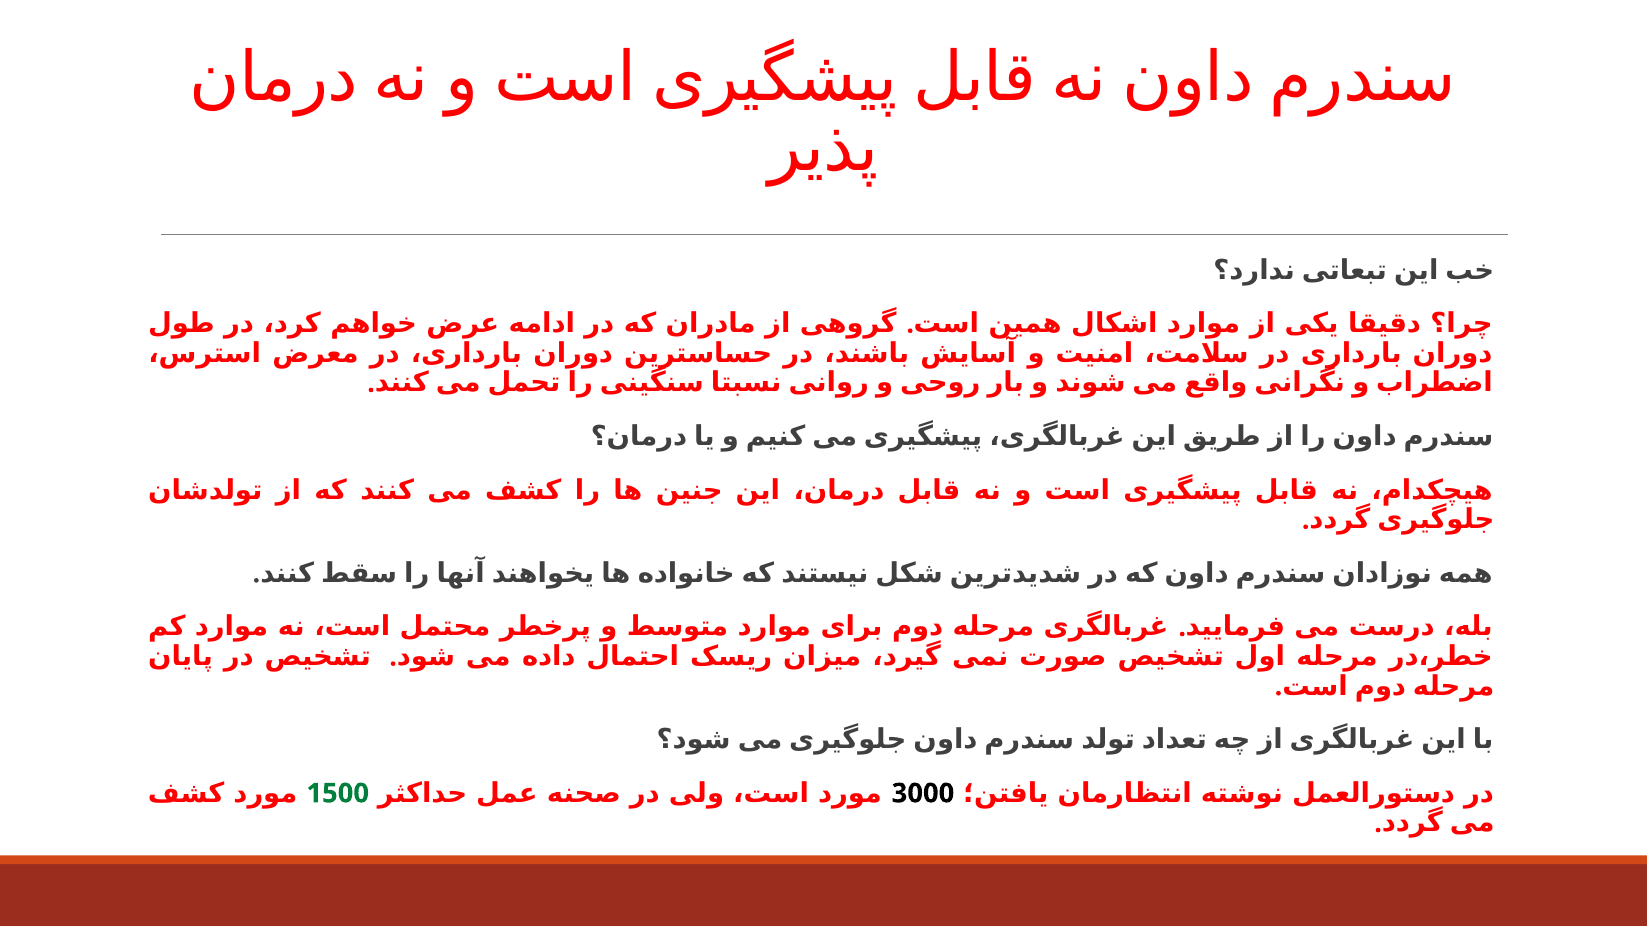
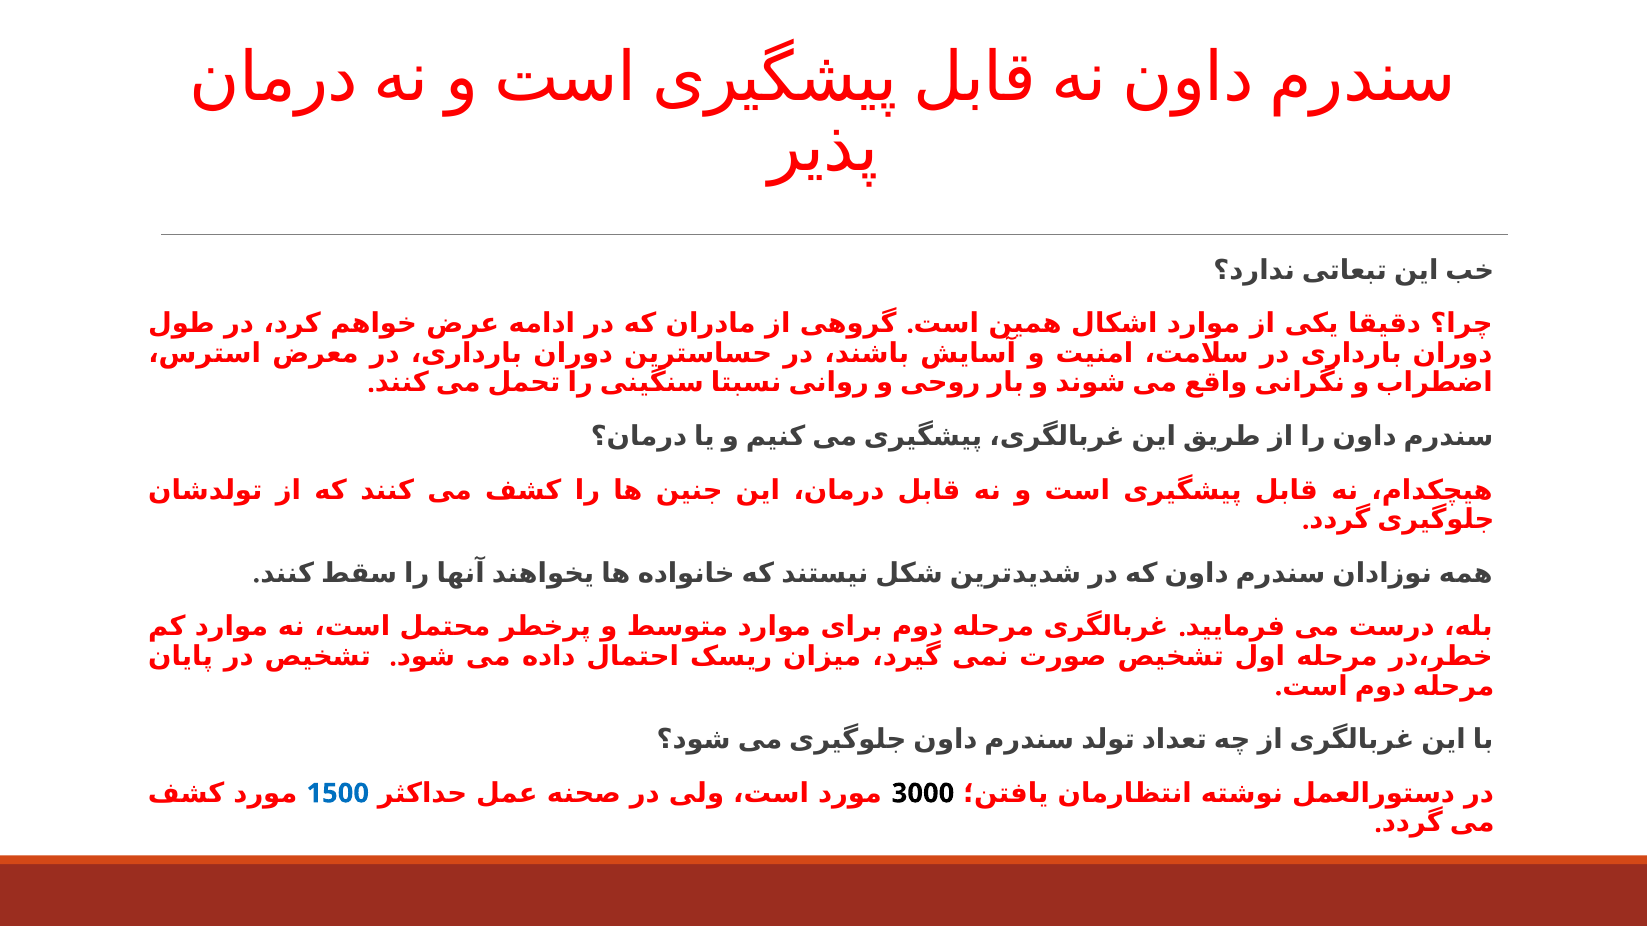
1500 colour: green -> blue
